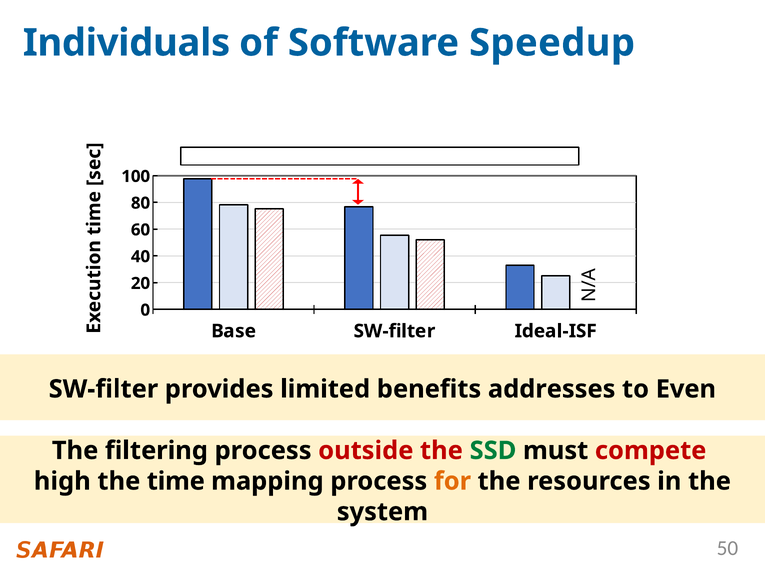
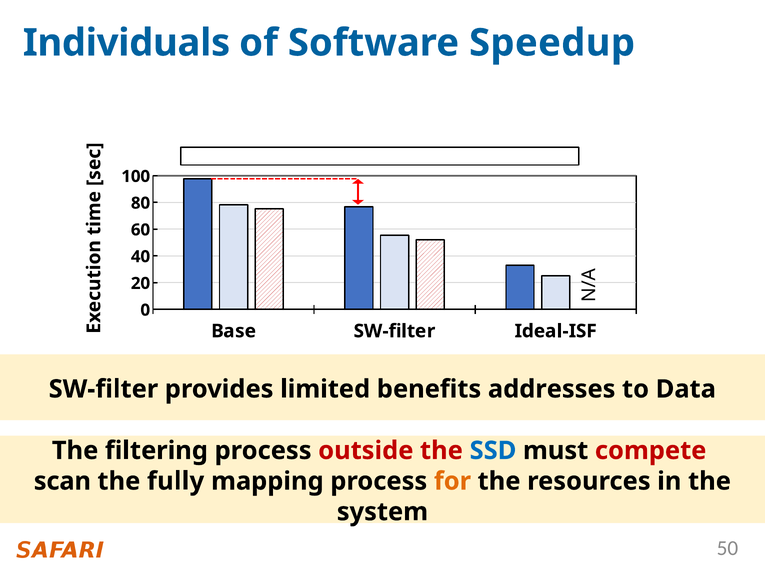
Even: Even -> Data
SSD colour: green -> blue
high: high -> scan
time: time -> fully
